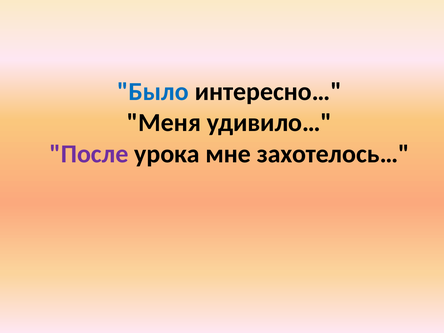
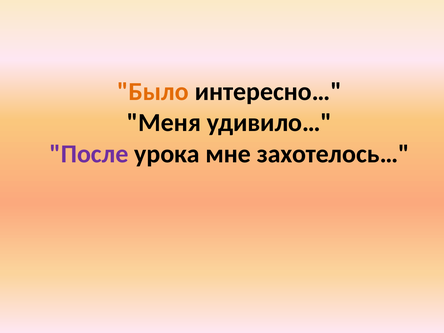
Было colour: blue -> orange
